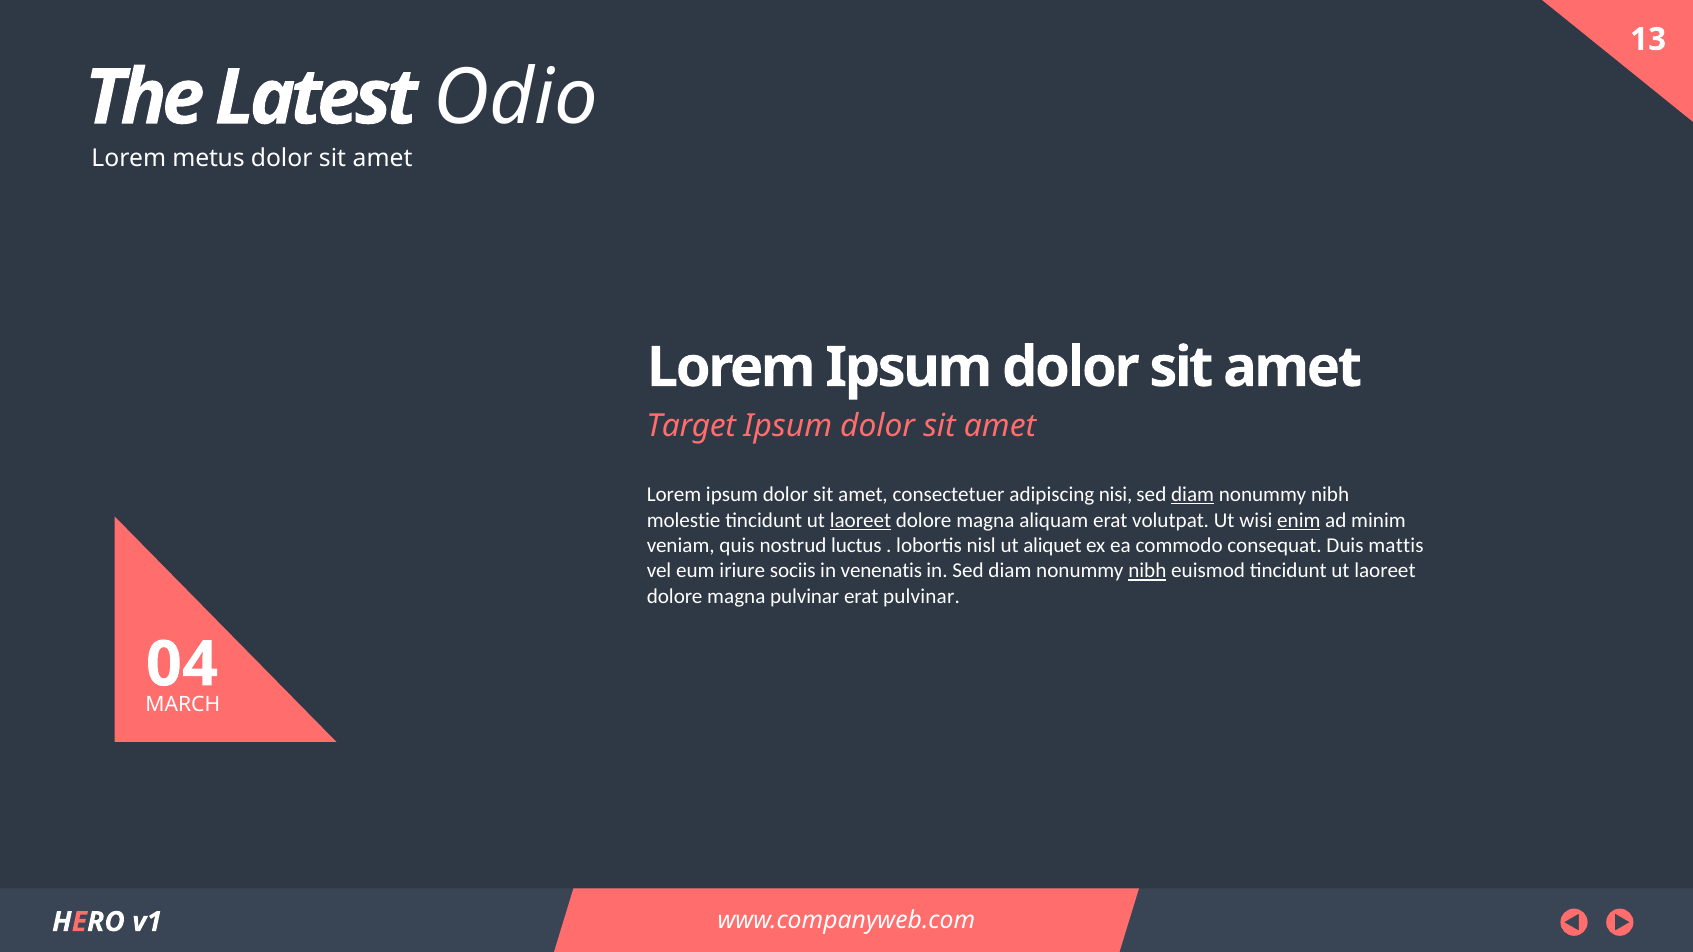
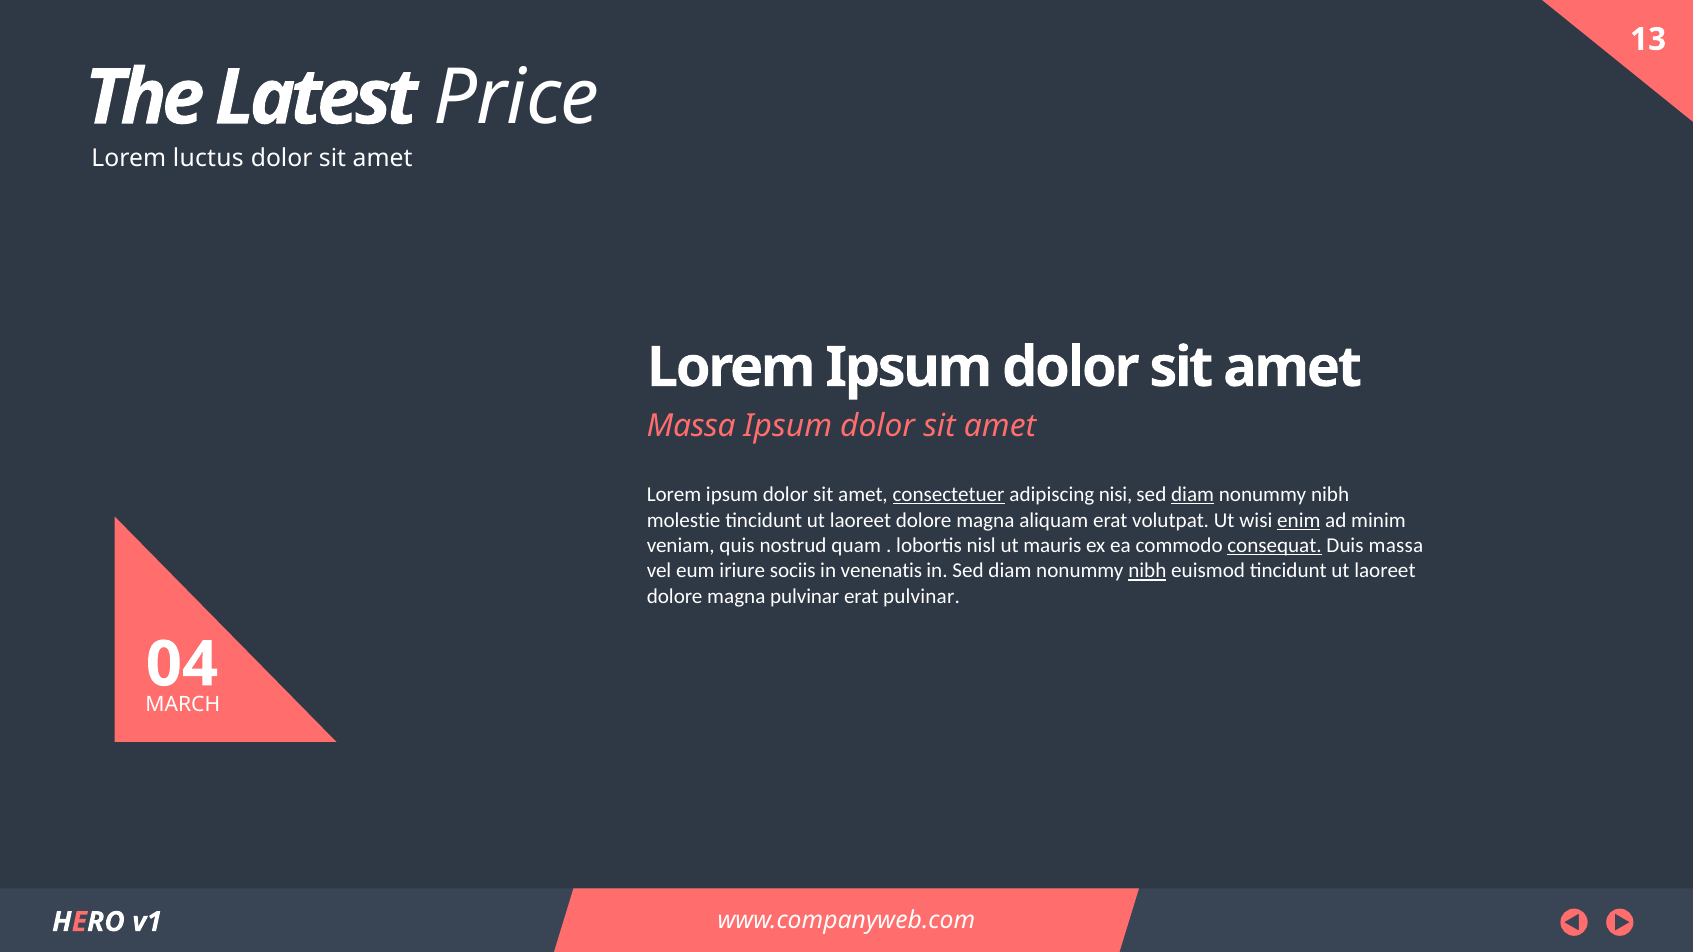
Odio: Odio -> Price
metus: metus -> luctus
Target at (691, 426): Target -> Massa
consectetuer underline: none -> present
laoreet at (860, 520) underline: present -> none
luctus: luctus -> quam
aliquet: aliquet -> mauris
consequat underline: none -> present
Duis mattis: mattis -> massa
